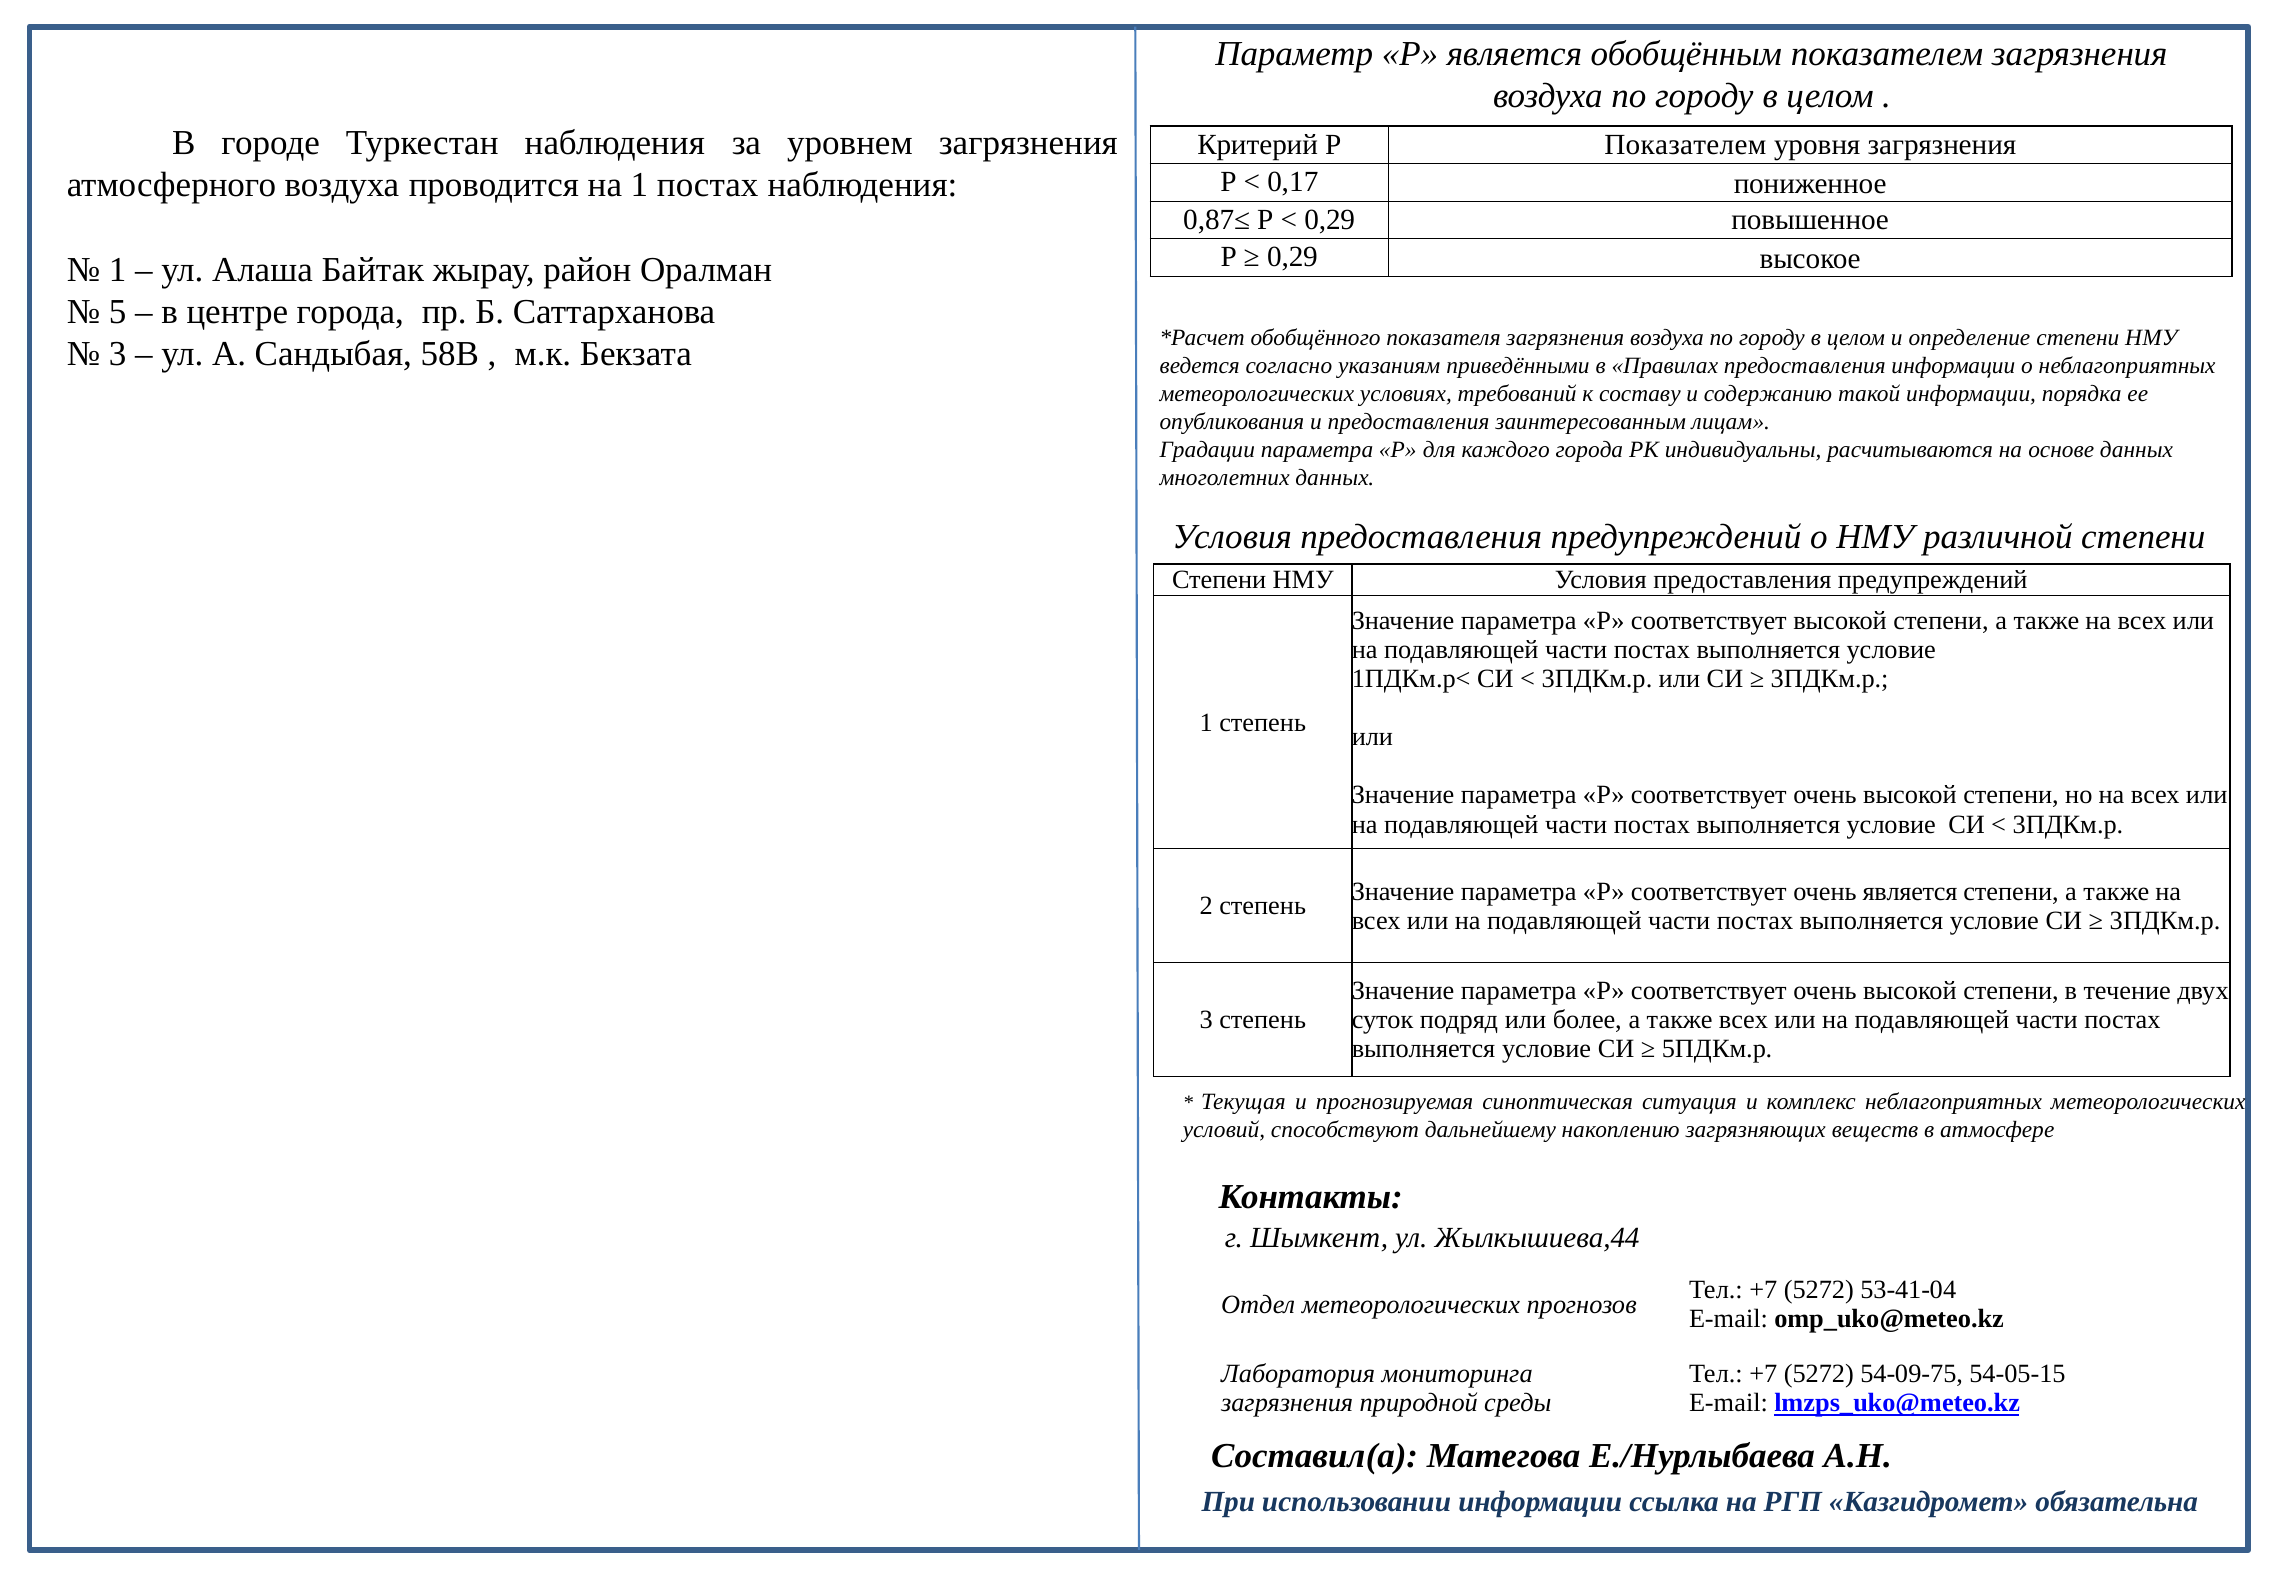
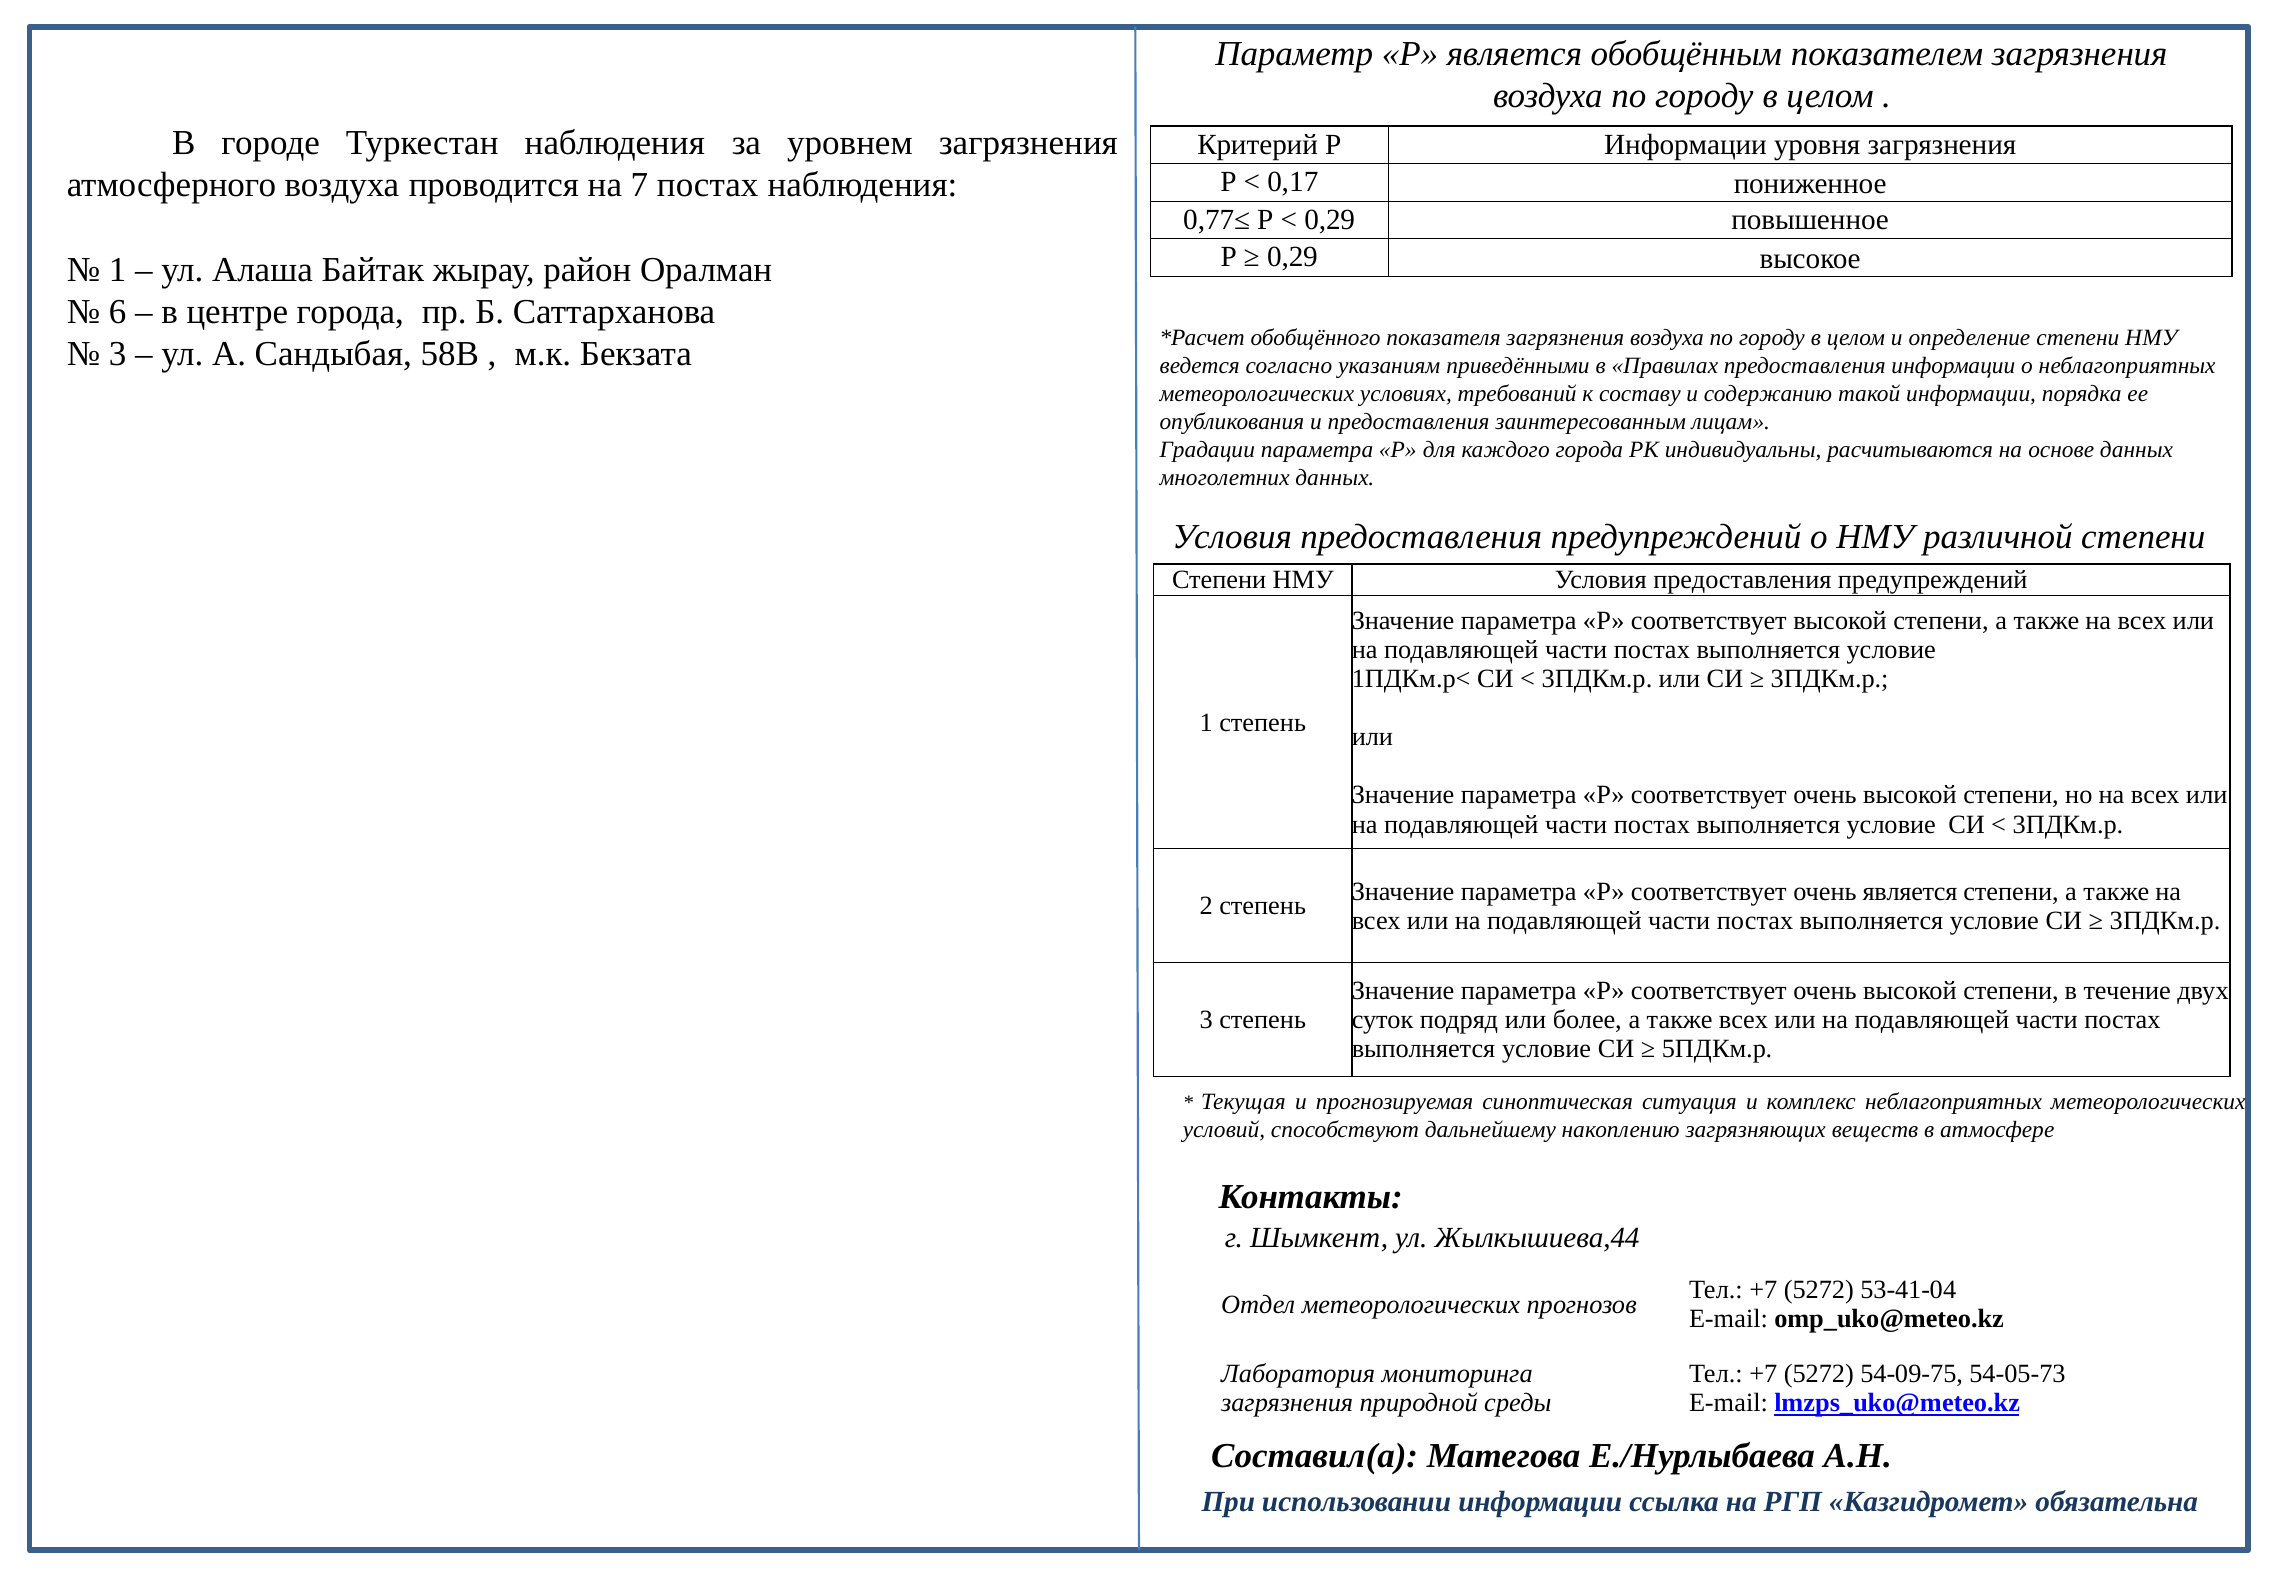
Р Показателем: Показателем -> Информации
на 1: 1 -> 7
0,87≤: 0,87≤ -> 0,77≤
5: 5 -> 6
54-05-15: 54-05-15 -> 54-05-73
